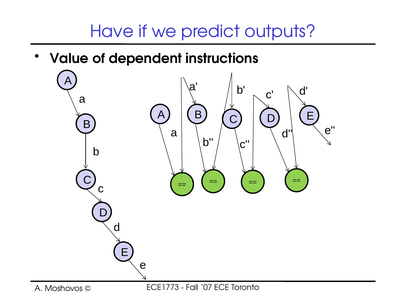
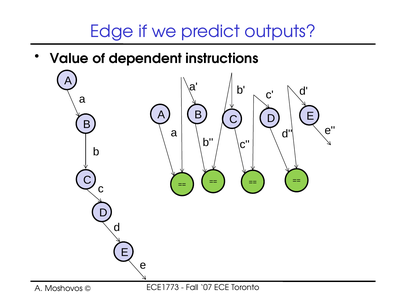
Have: Have -> Edge
